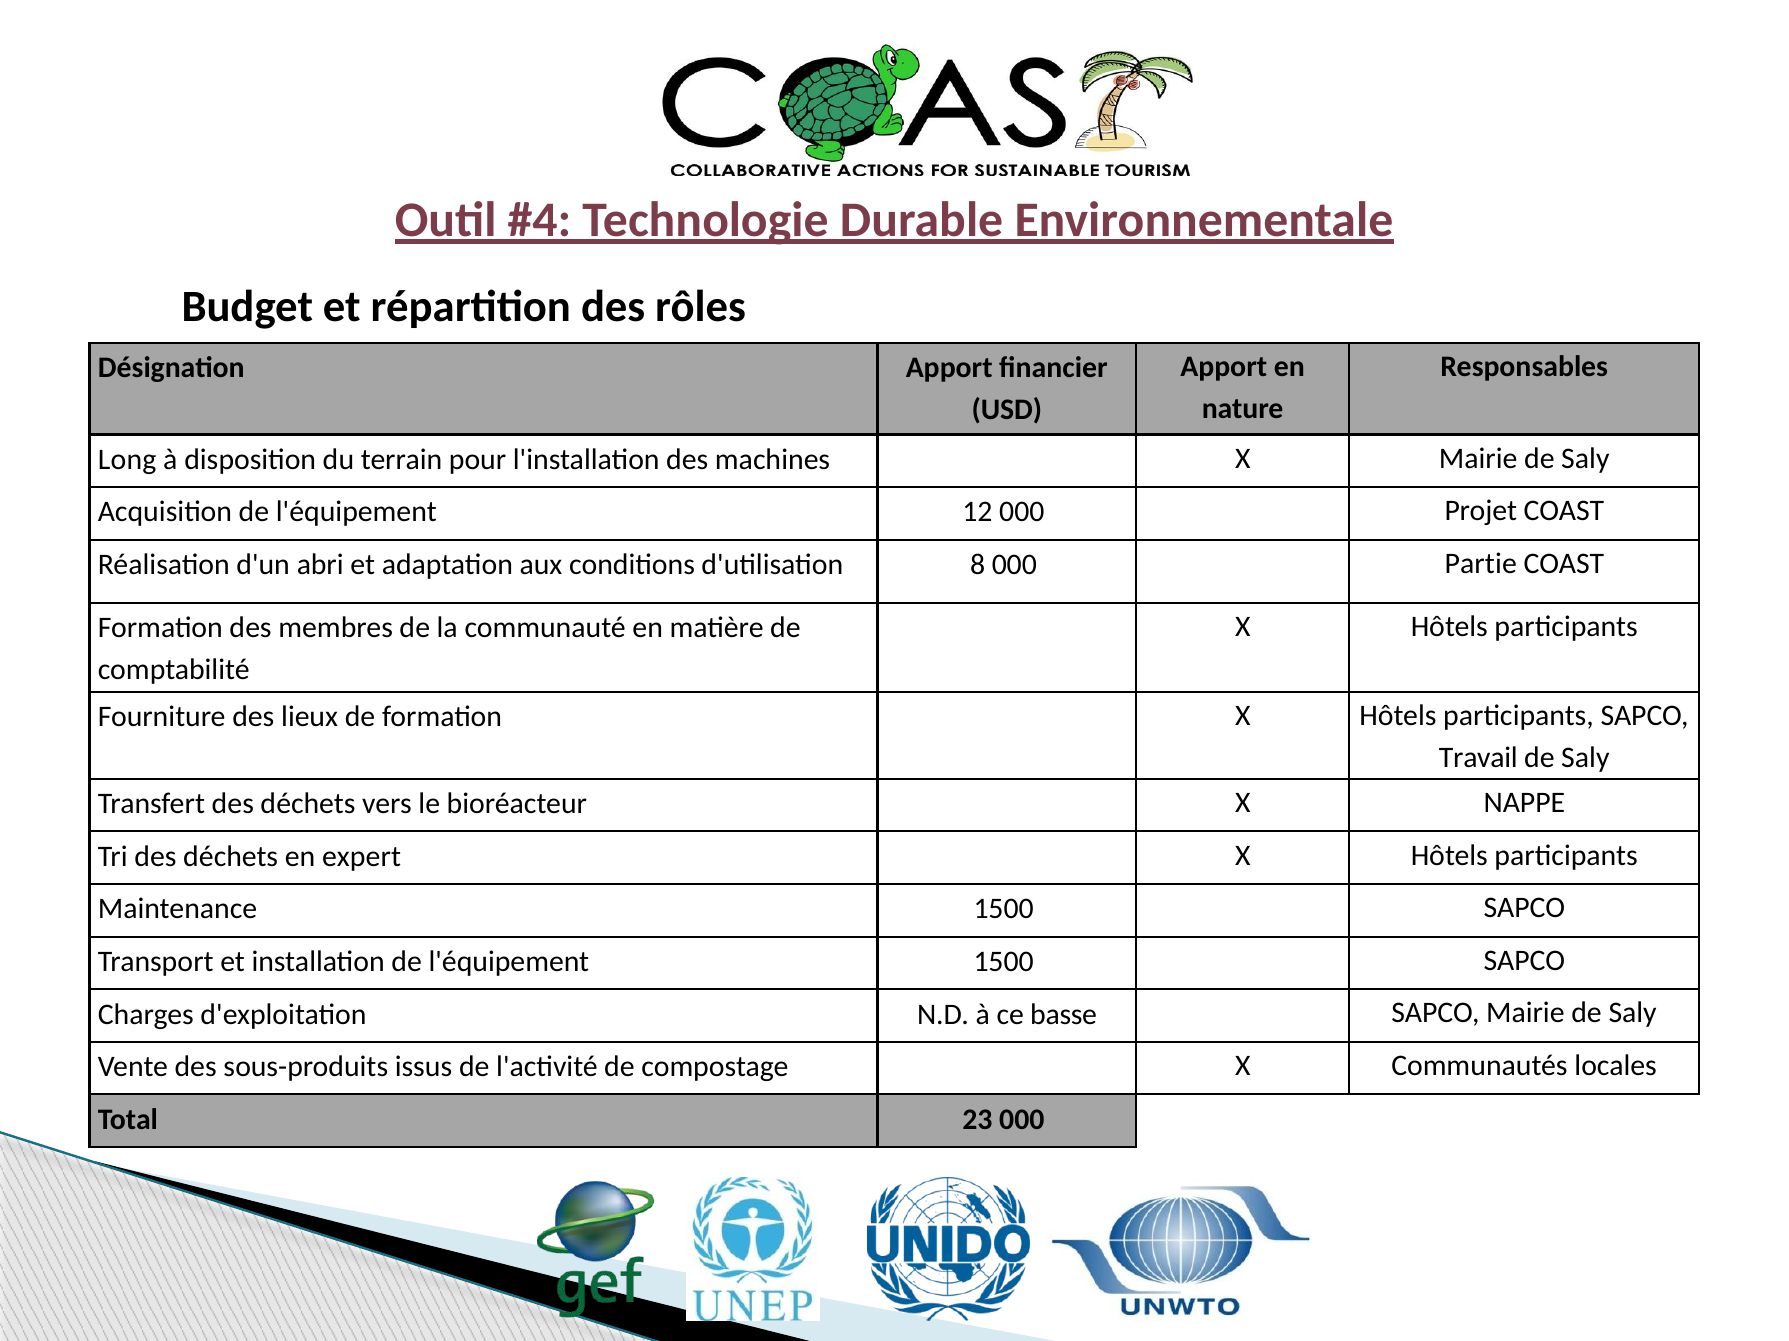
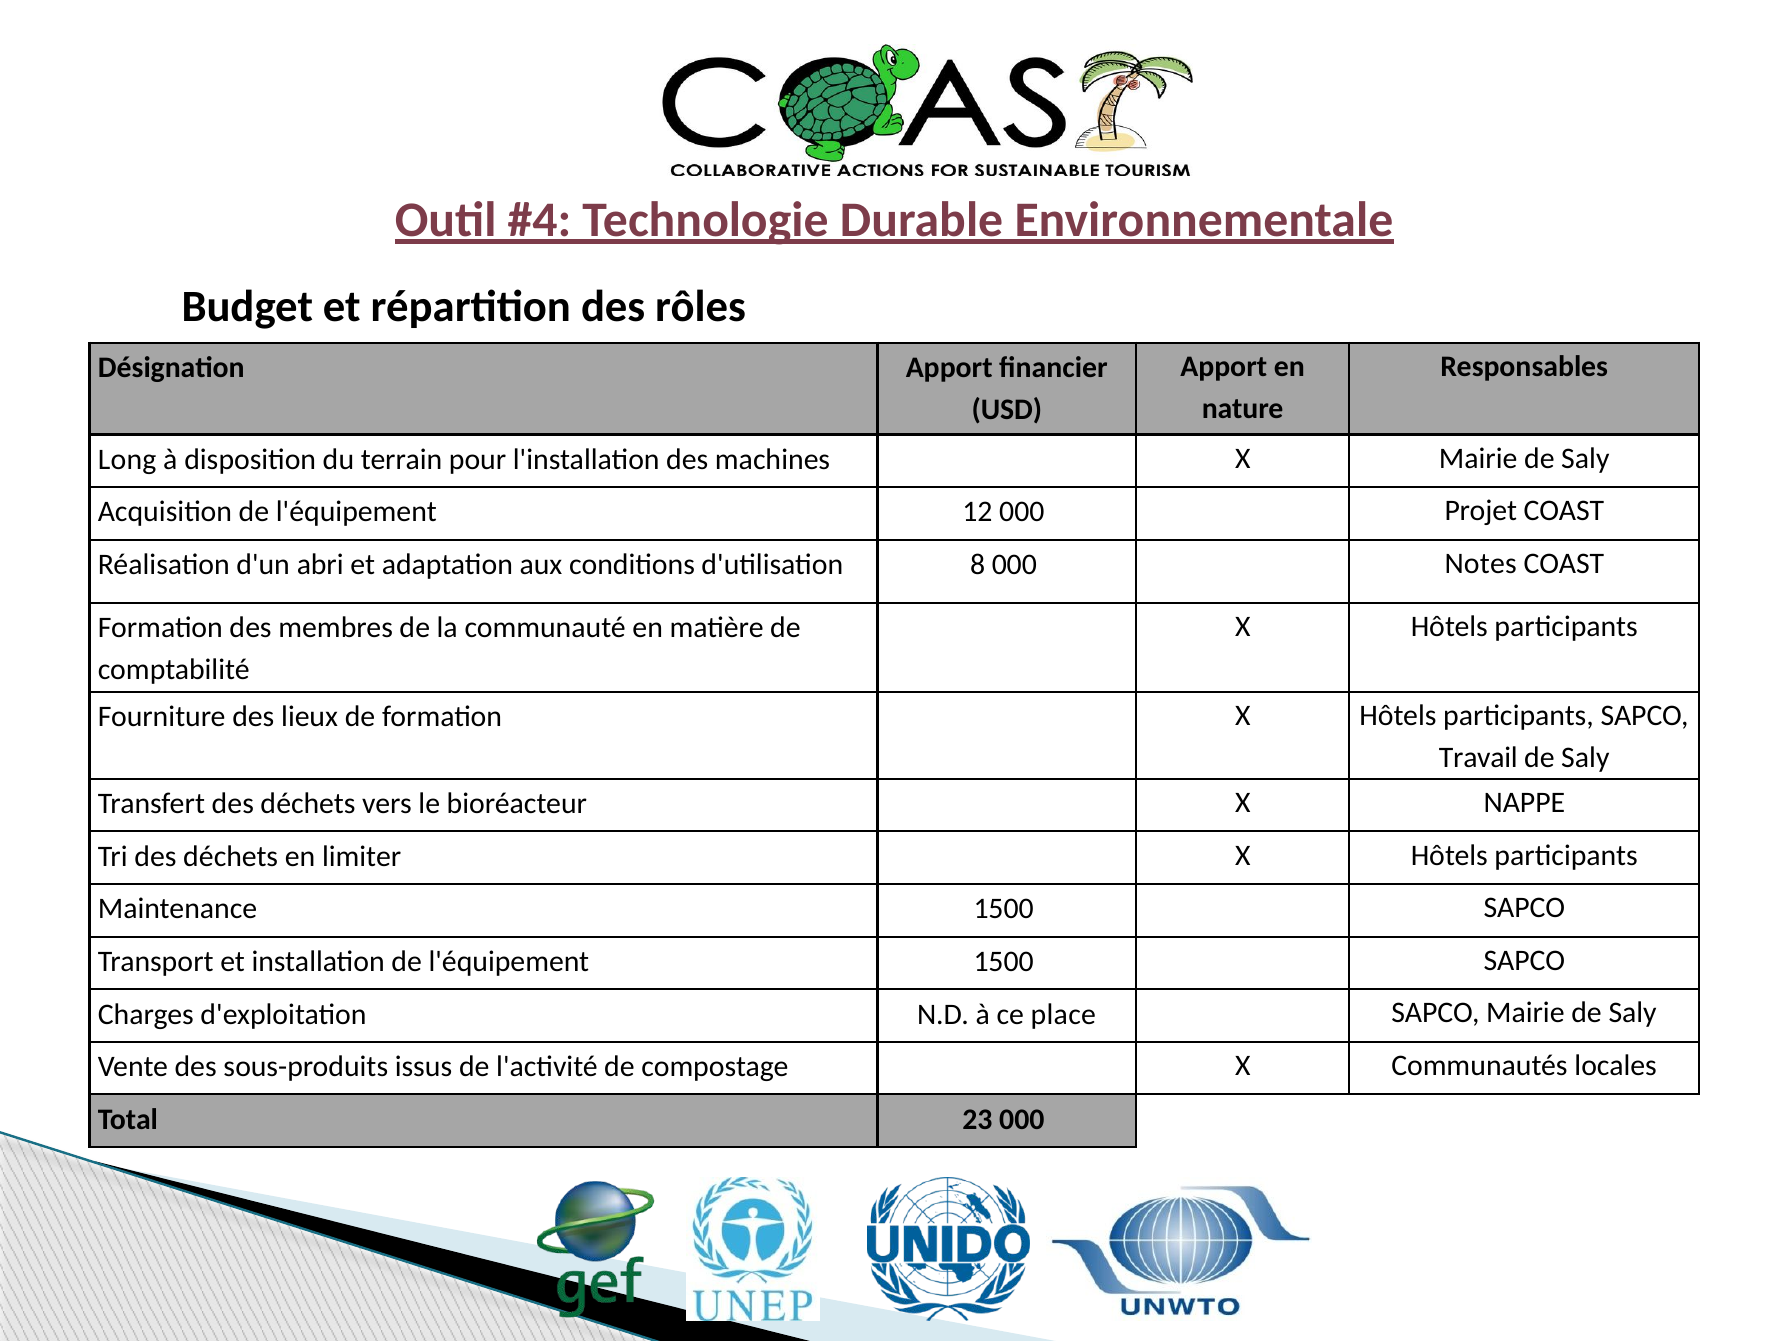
Partie: Partie -> Notes
expert: expert -> limiter
basse: basse -> place
